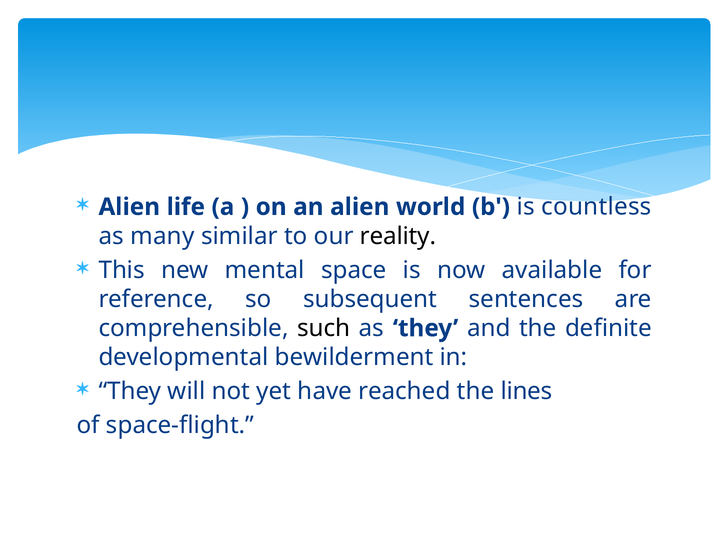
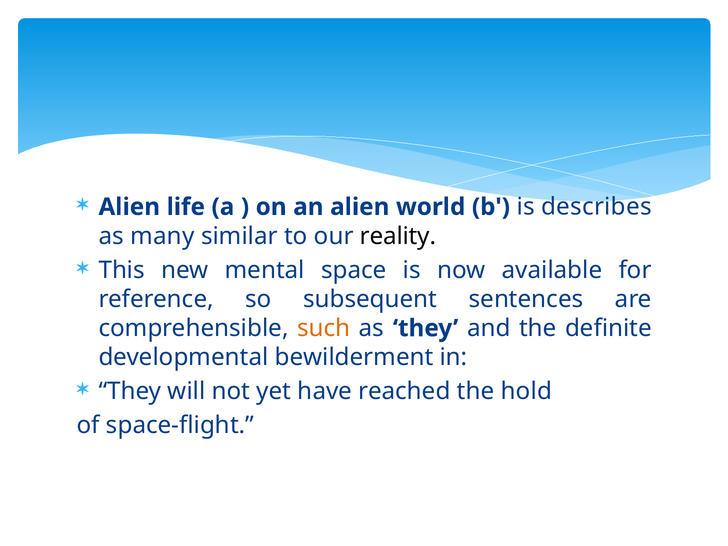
countless: countless -> describes
such colour: black -> orange
lines: lines -> hold
